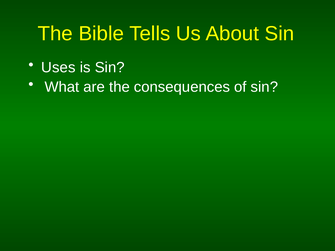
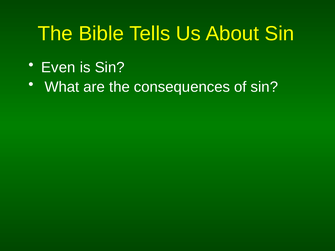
Uses: Uses -> Even
